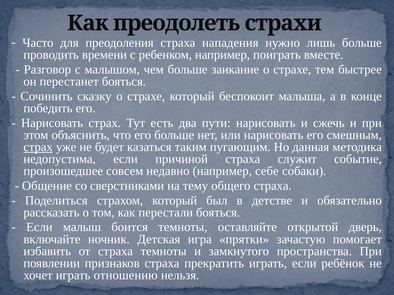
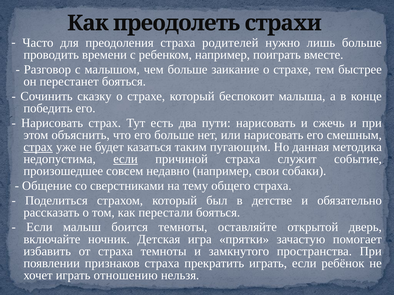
нападения: нападения -> родителей
если at (125, 159) underline: none -> present
себе: себе -> свои
